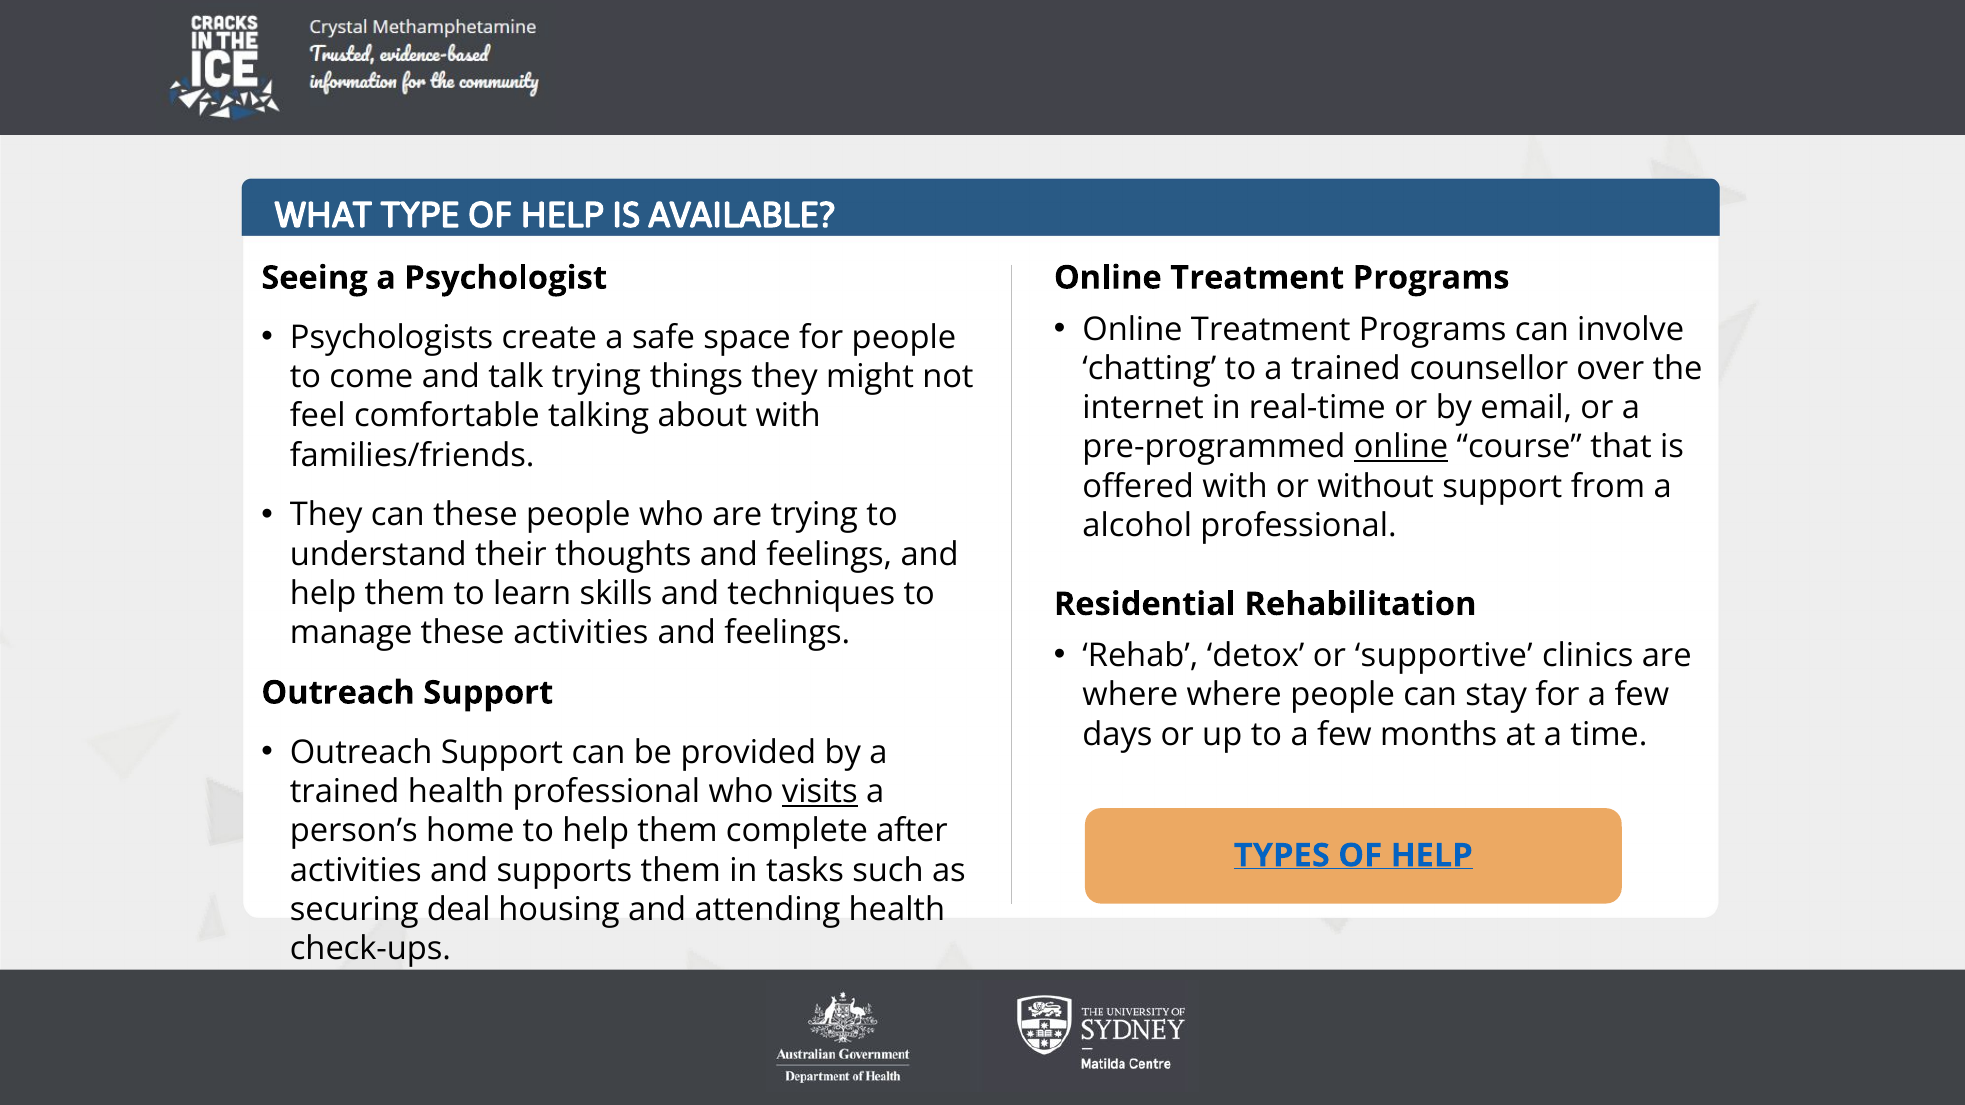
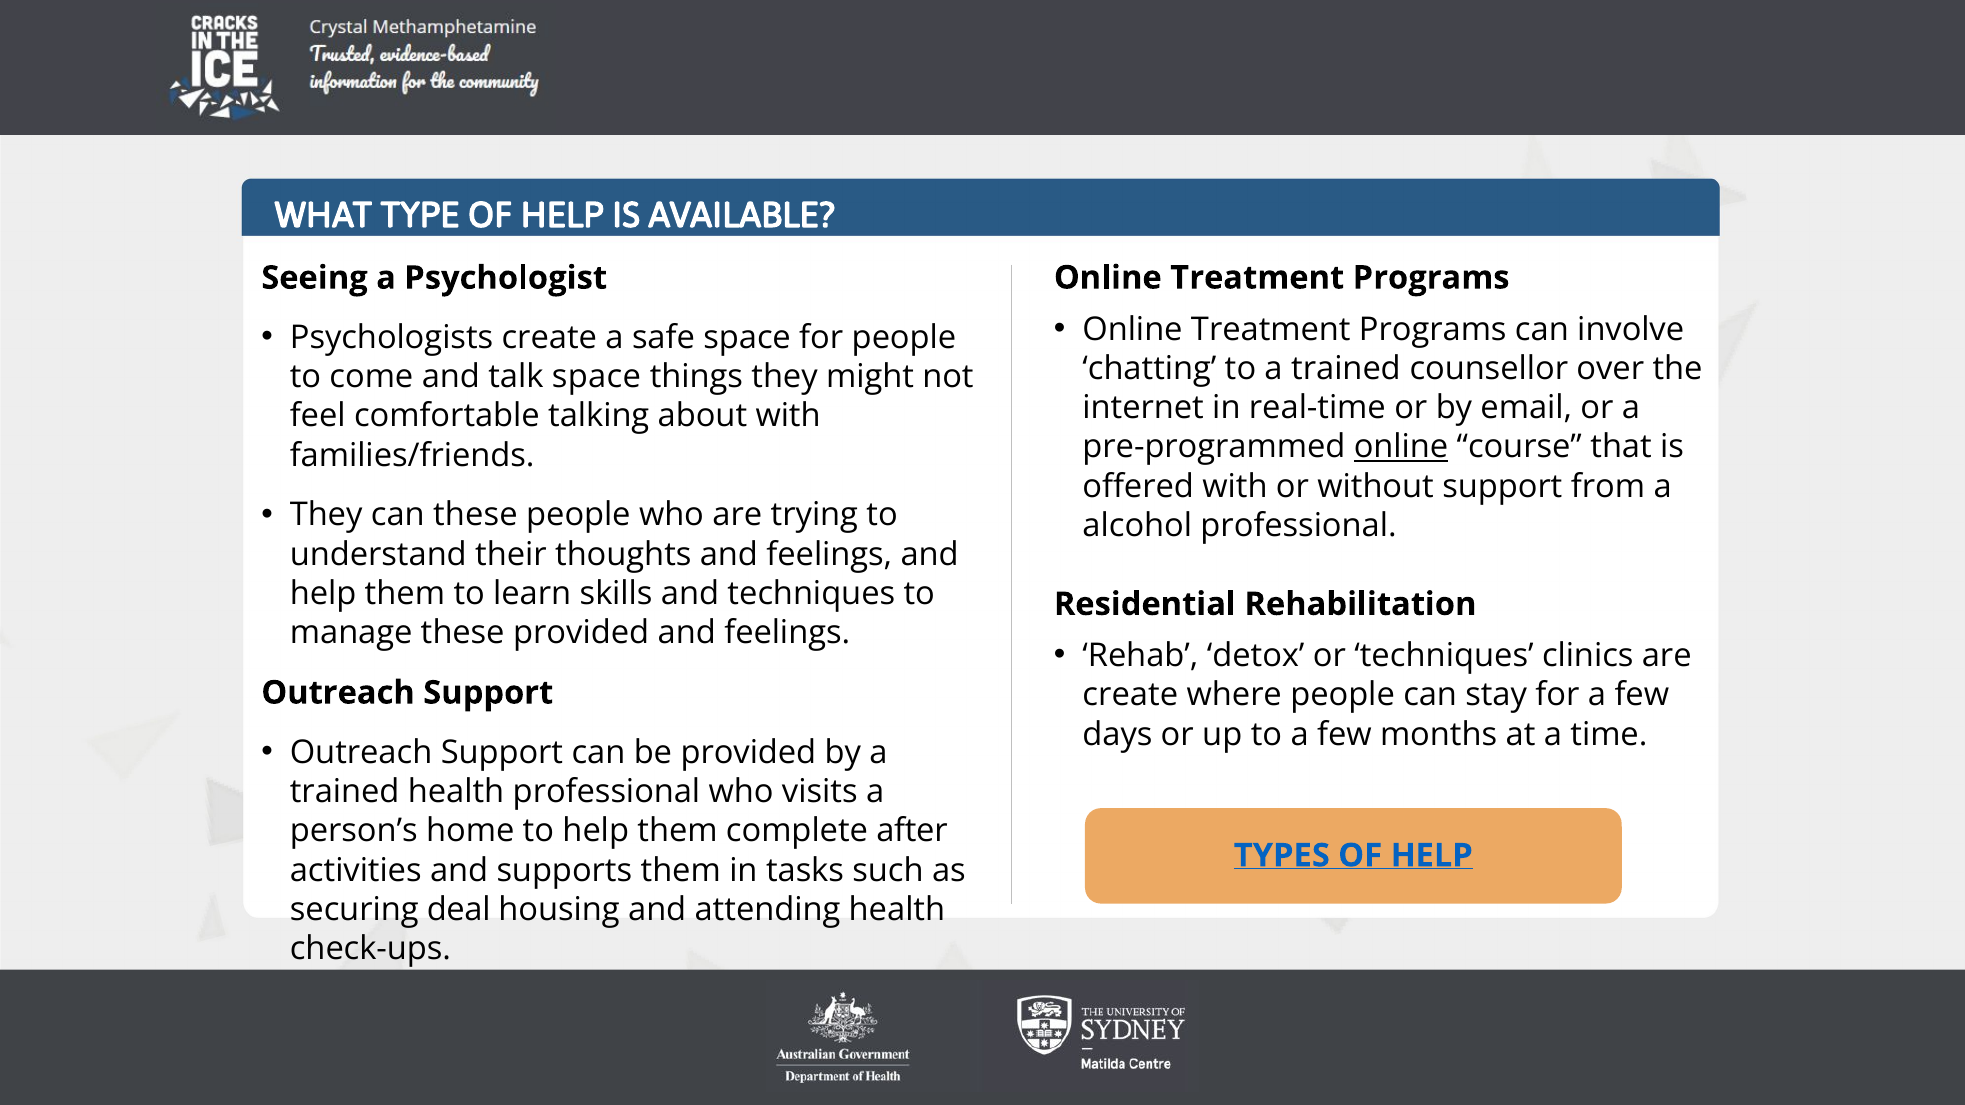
talk trying: trying -> space
these activities: activities -> provided
or supportive: supportive -> techniques
where at (1130, 695): where -> create
visits underline: present -> none
